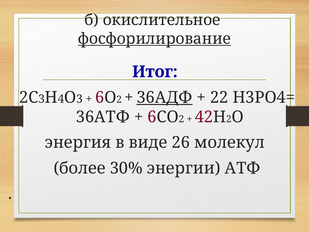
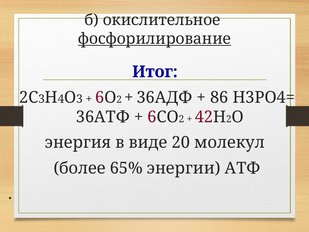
36АДФ underline: present -> none
22: 22 -> 86
26: 26 -> 20
30%: 30% -> 65%
